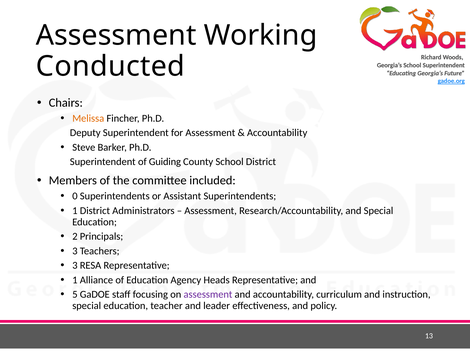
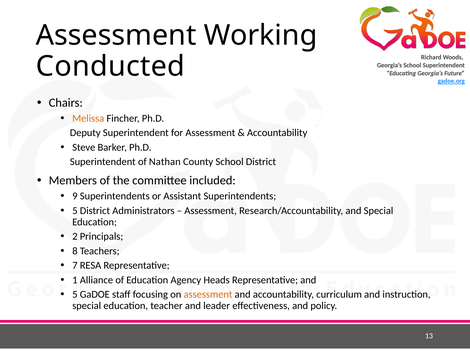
Guiding: Guiding -> Nathan
0: 0 -> 9
1 at (75, 211): 1 -> 5
3 at (75, 251): 3 -> 8
3 at (75, 266): 3 -> 7
assessment at (208, 295) colour: purple -> orange
